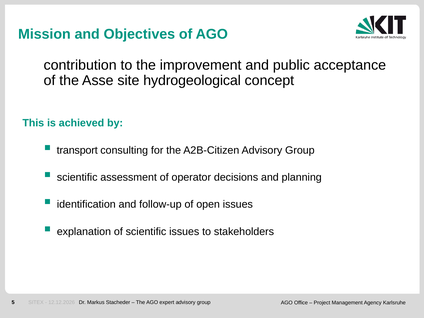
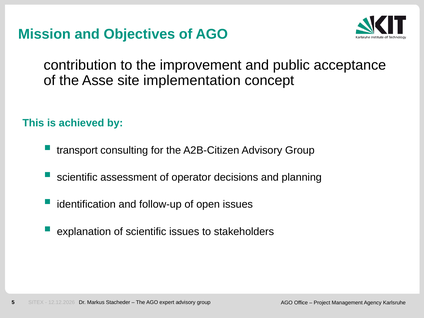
hydrogeological: hydrogeological -> implementation
